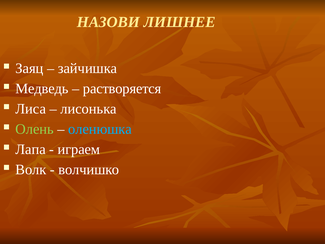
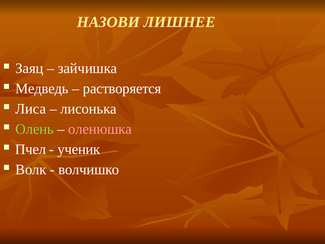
оленюшка colour: light blue -> pink
Лапа: Лапа -> Пчел
играем: играем -> ученик
